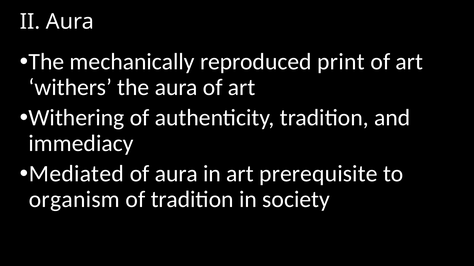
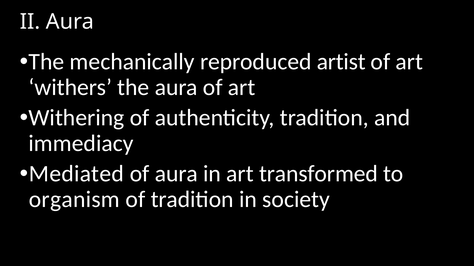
print: print -> artist
prerequisite: prerequisite -> transformed
